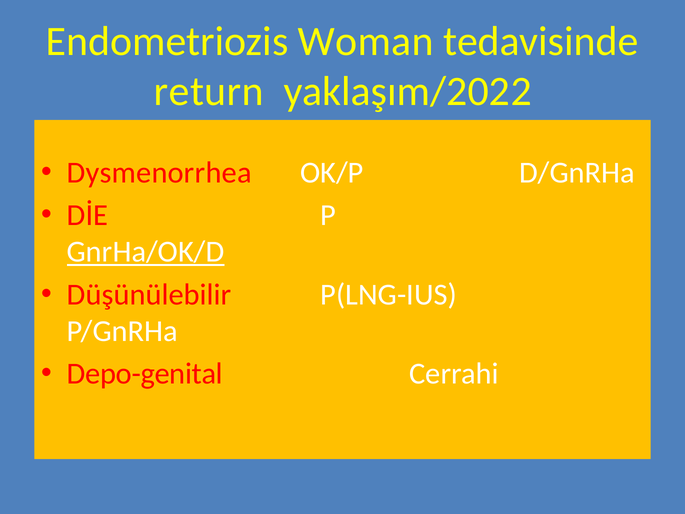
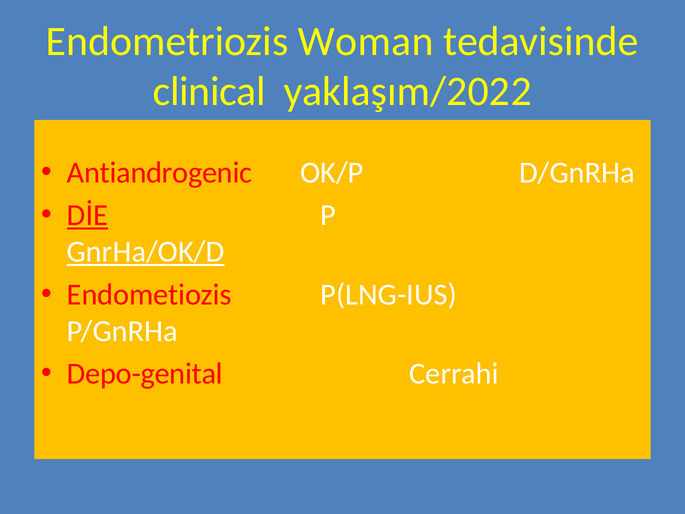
return: return -> clinical
Dysmenorrhea: Dysmenorrhea -> Antiandrogenic
DİE underline: none -> present
Düşünülebilir: Düşünülebilir -> Endometiozis
